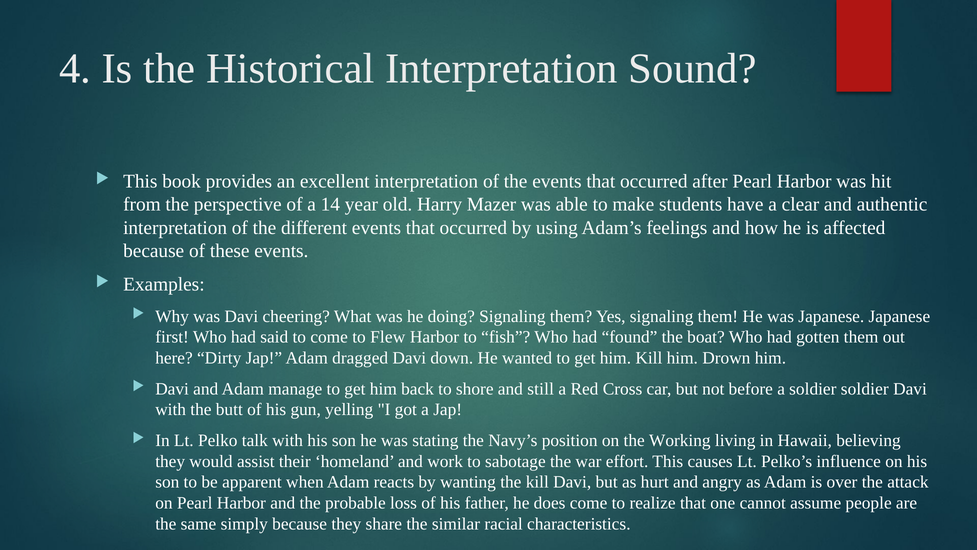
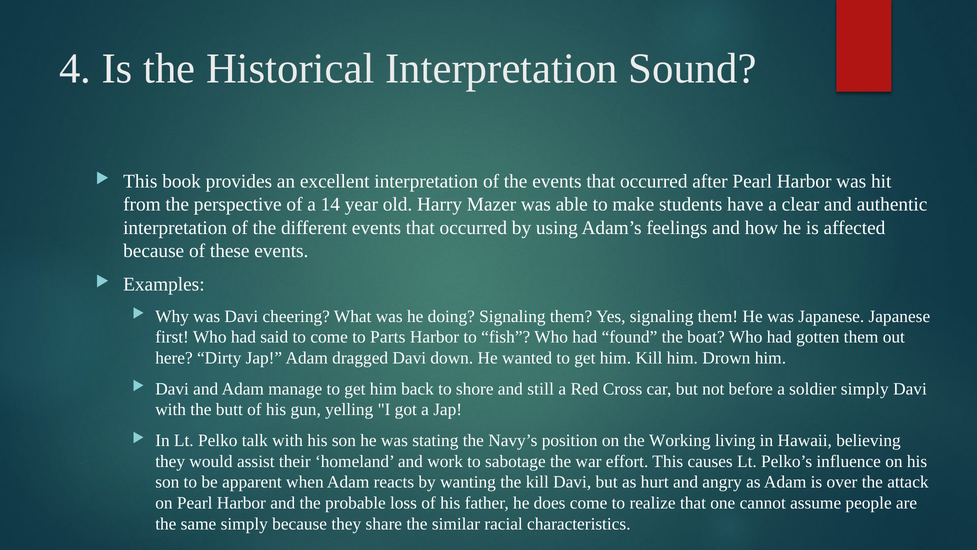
Flew: Flew -> Parts
soldier soldier: soldier -> simply
